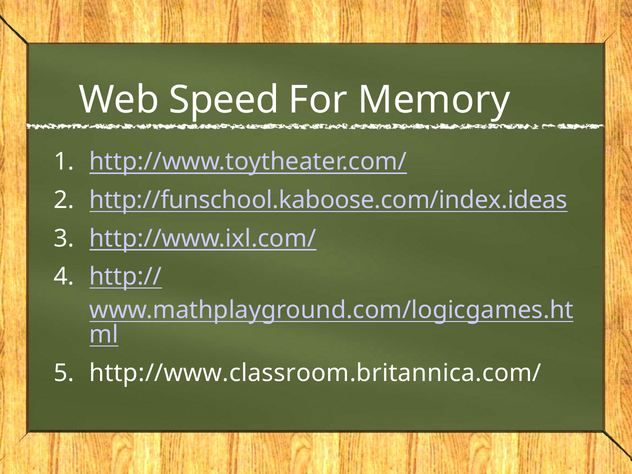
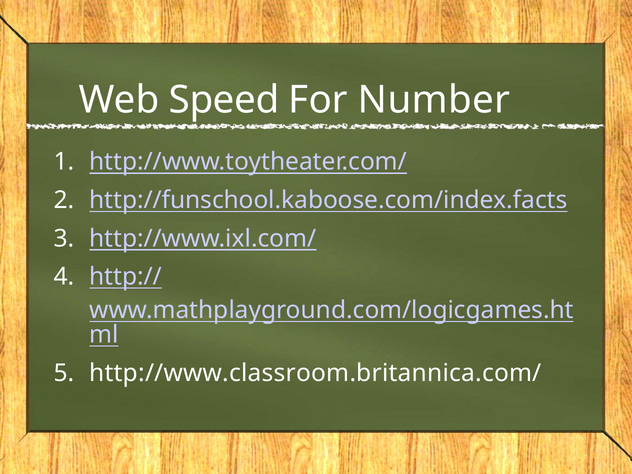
Memory: Memory -> Number
http://funschool.kaboose.com/index.ideas: http://funschool.kaboose.com/index.ideas -> http://funschool.kaboose.com/index.facts
